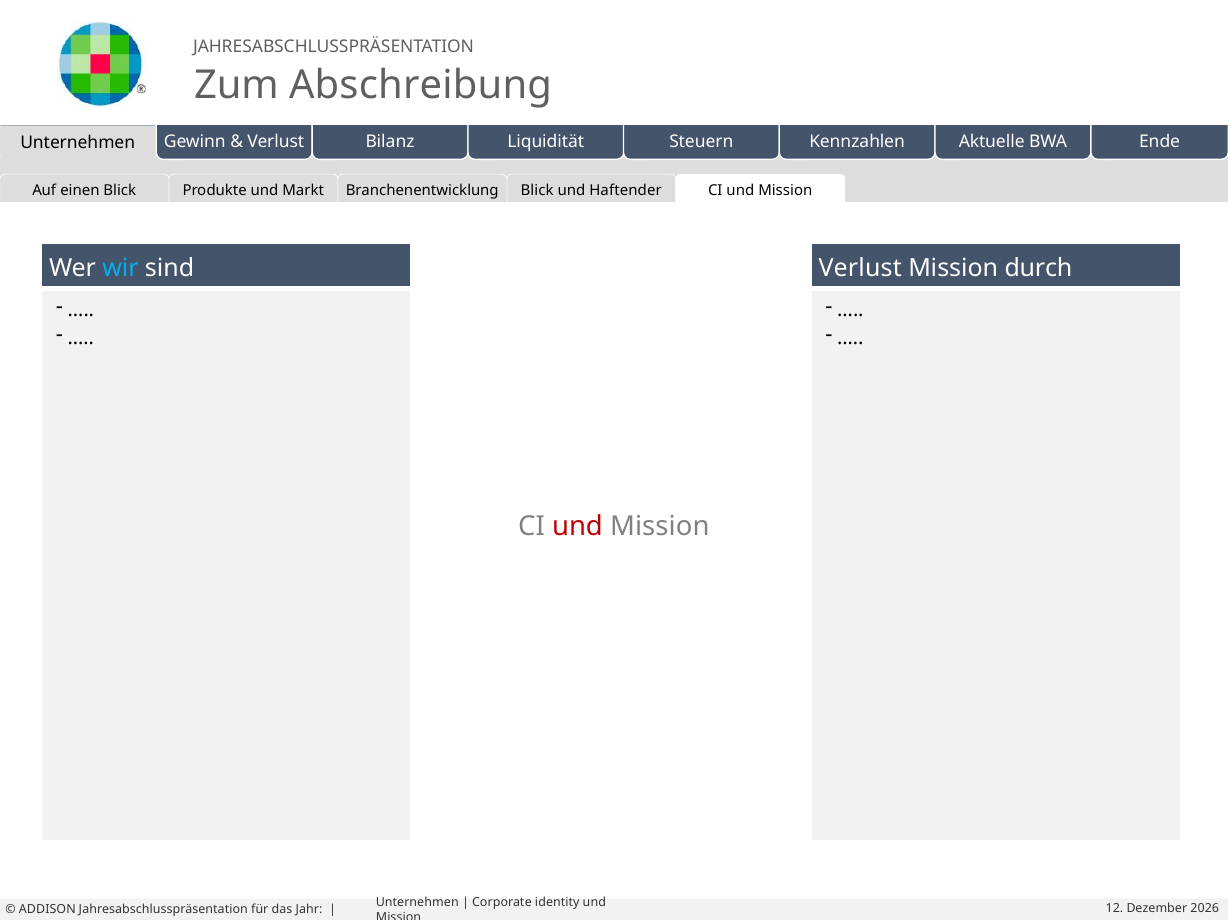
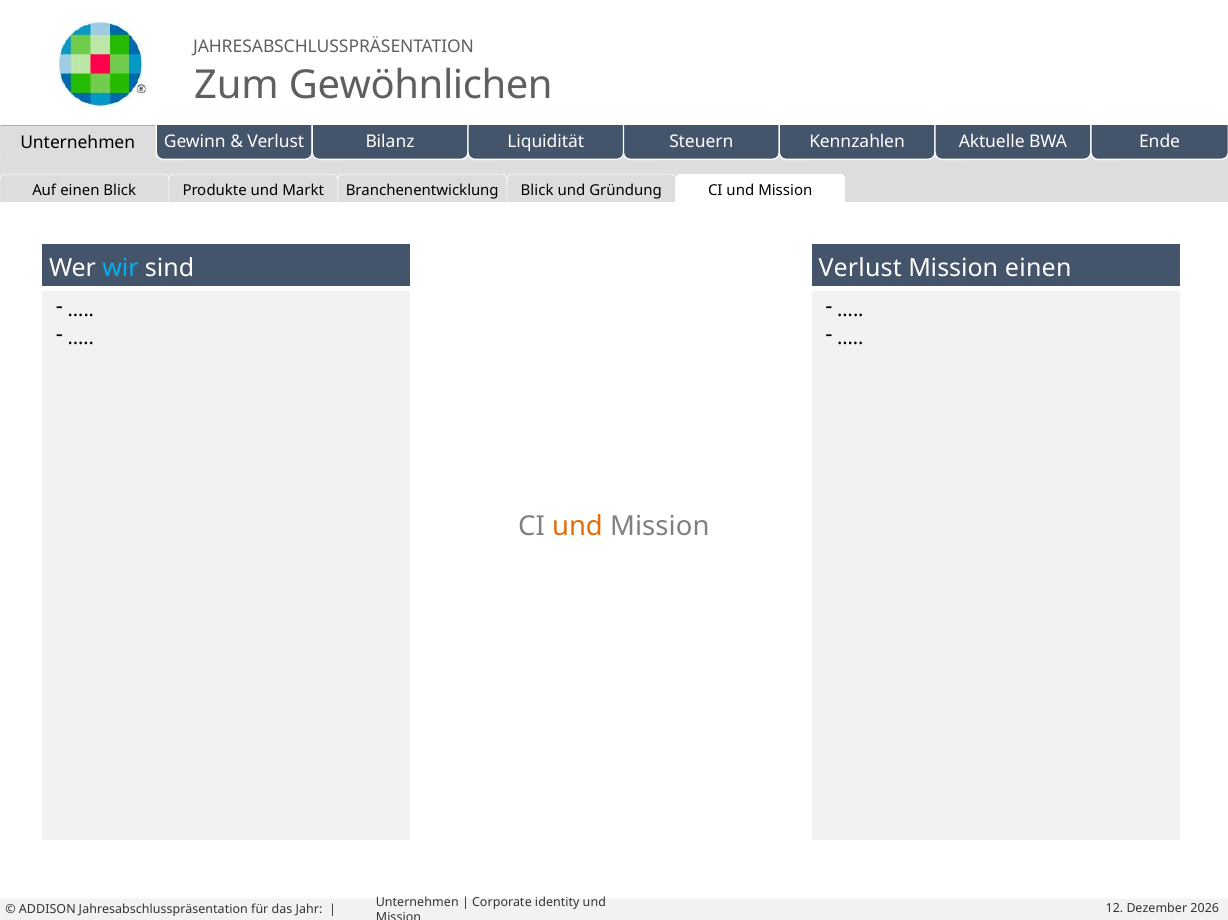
Abschreibung: Abschreibung -> Gewöhnlichen
Haftender: Haftender -> Gründung
Mission durch: durch -> einen
und at (577, 527) colour: red -> orange
